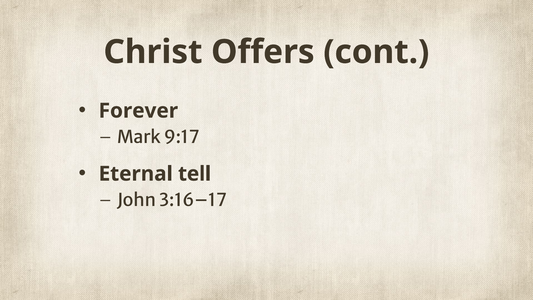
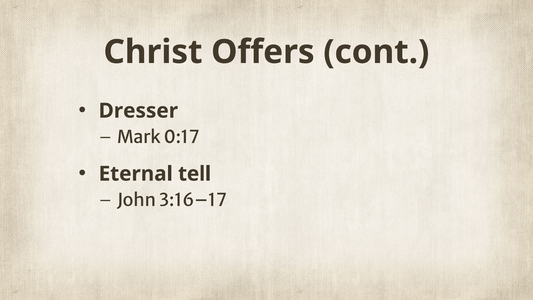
Forever: Forever -> Dresser
9:17: 9:17 -> 0:17
